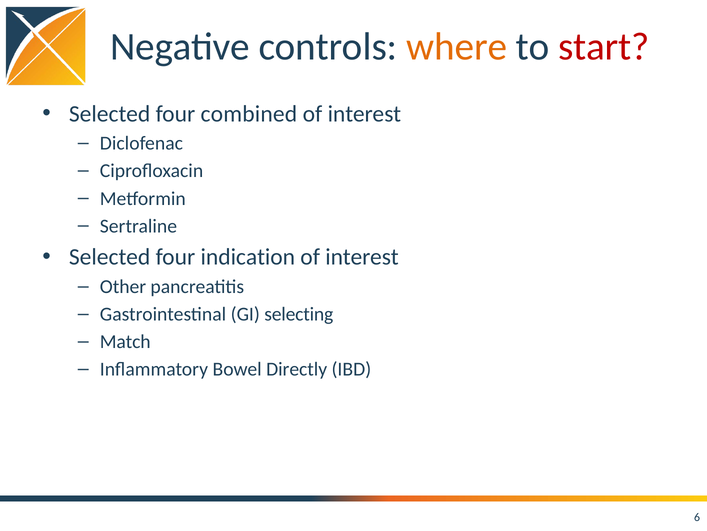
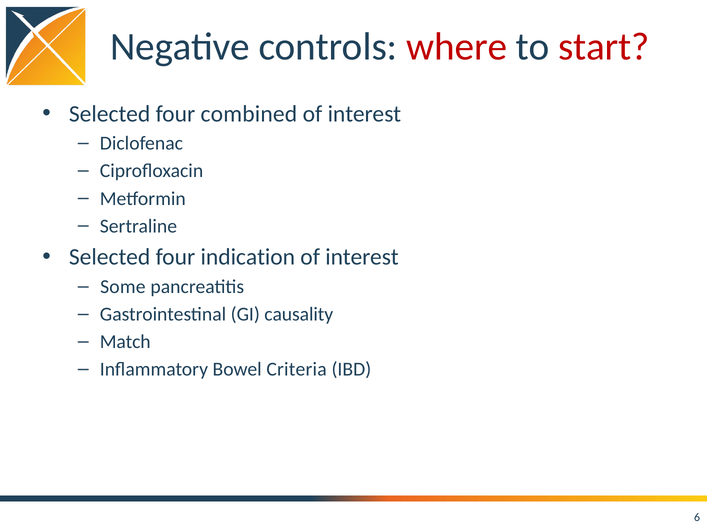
where colour: orange -> red
Other: Other -> Some
selecting: selecting -> causality
Directly: Directly -> Criteria
